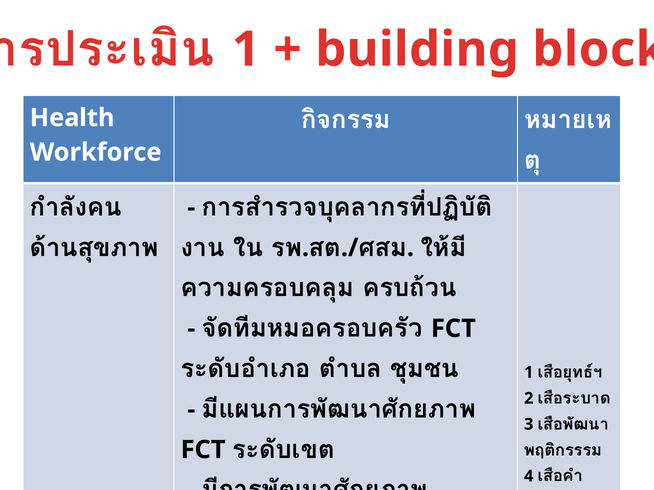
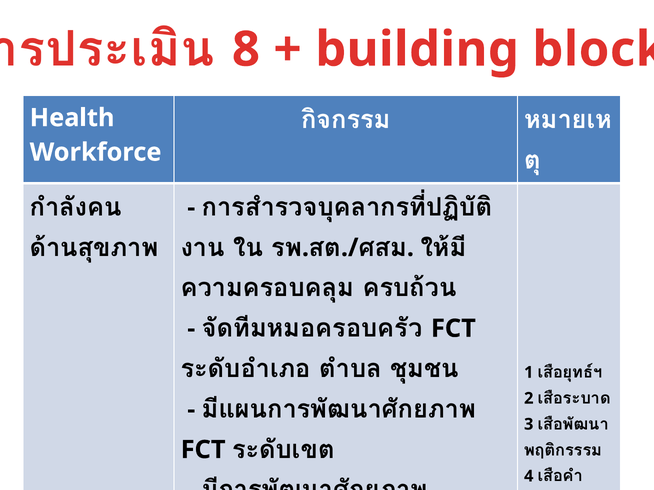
1 at (246, 50): 1 -> 8
